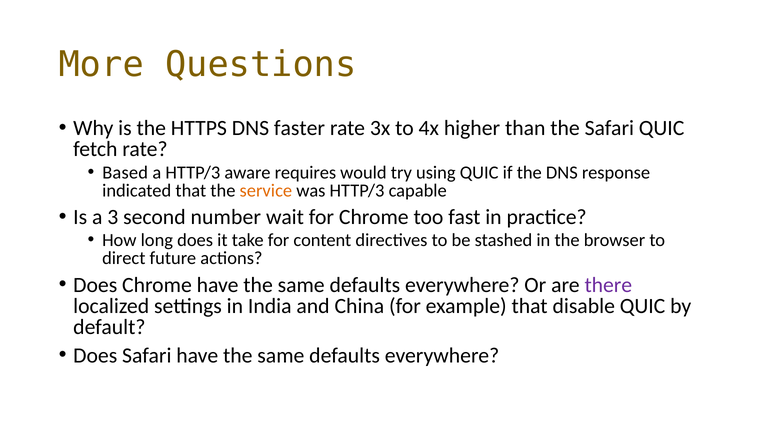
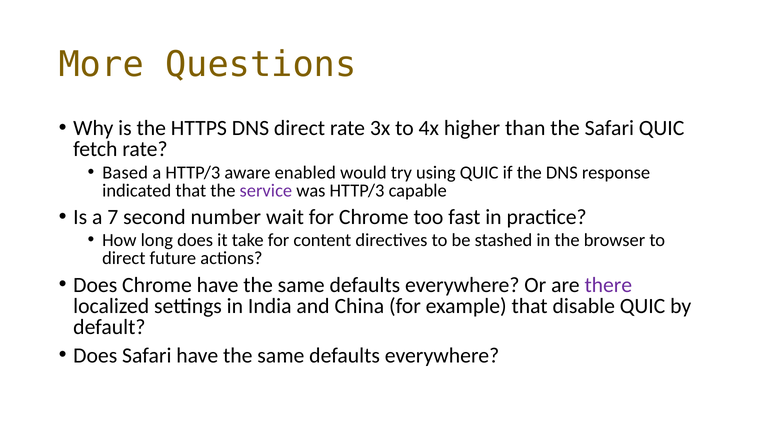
DNS faster: faster -> direct
requires: requires -> enabled
service colour: orange -> purple
3: 3 -> 7
